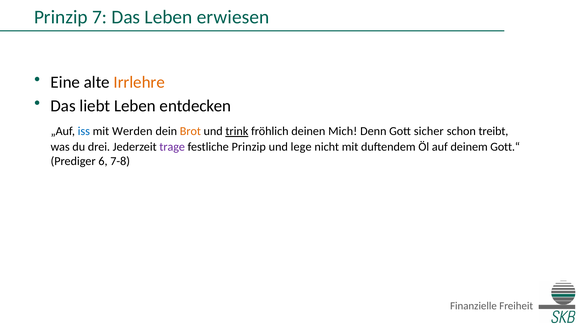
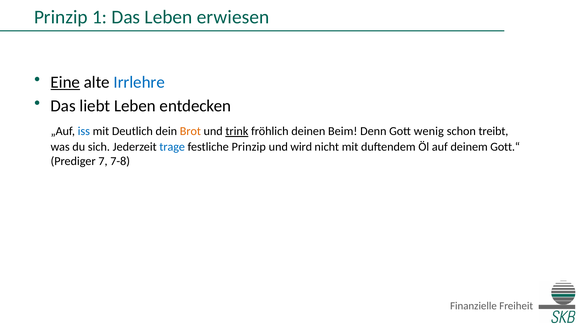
7: 7 -> 1
Eine underline: none -> present
Irrlehre colour: orange -> blue
Werden: Werden -> Deutlich
Mich: Mich -> Beim
sicher: sicher -> wenig
drei: drei -> sich
trage colour: purple -> blue
lege: lege -> wird
6: 6 -> 7
